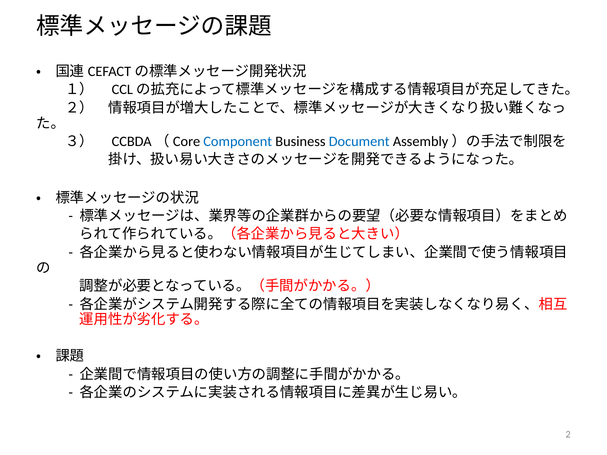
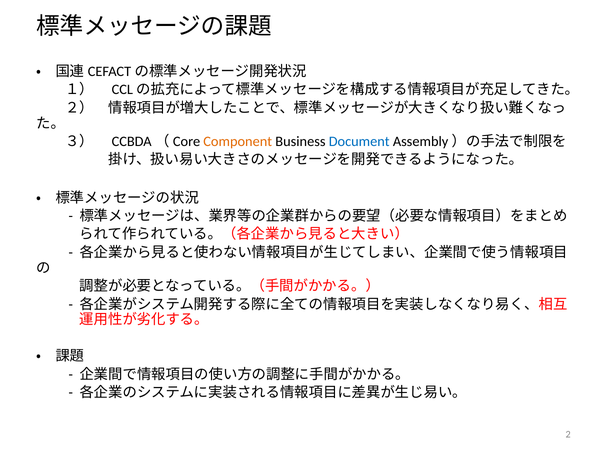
Component colour: blue -> orange
